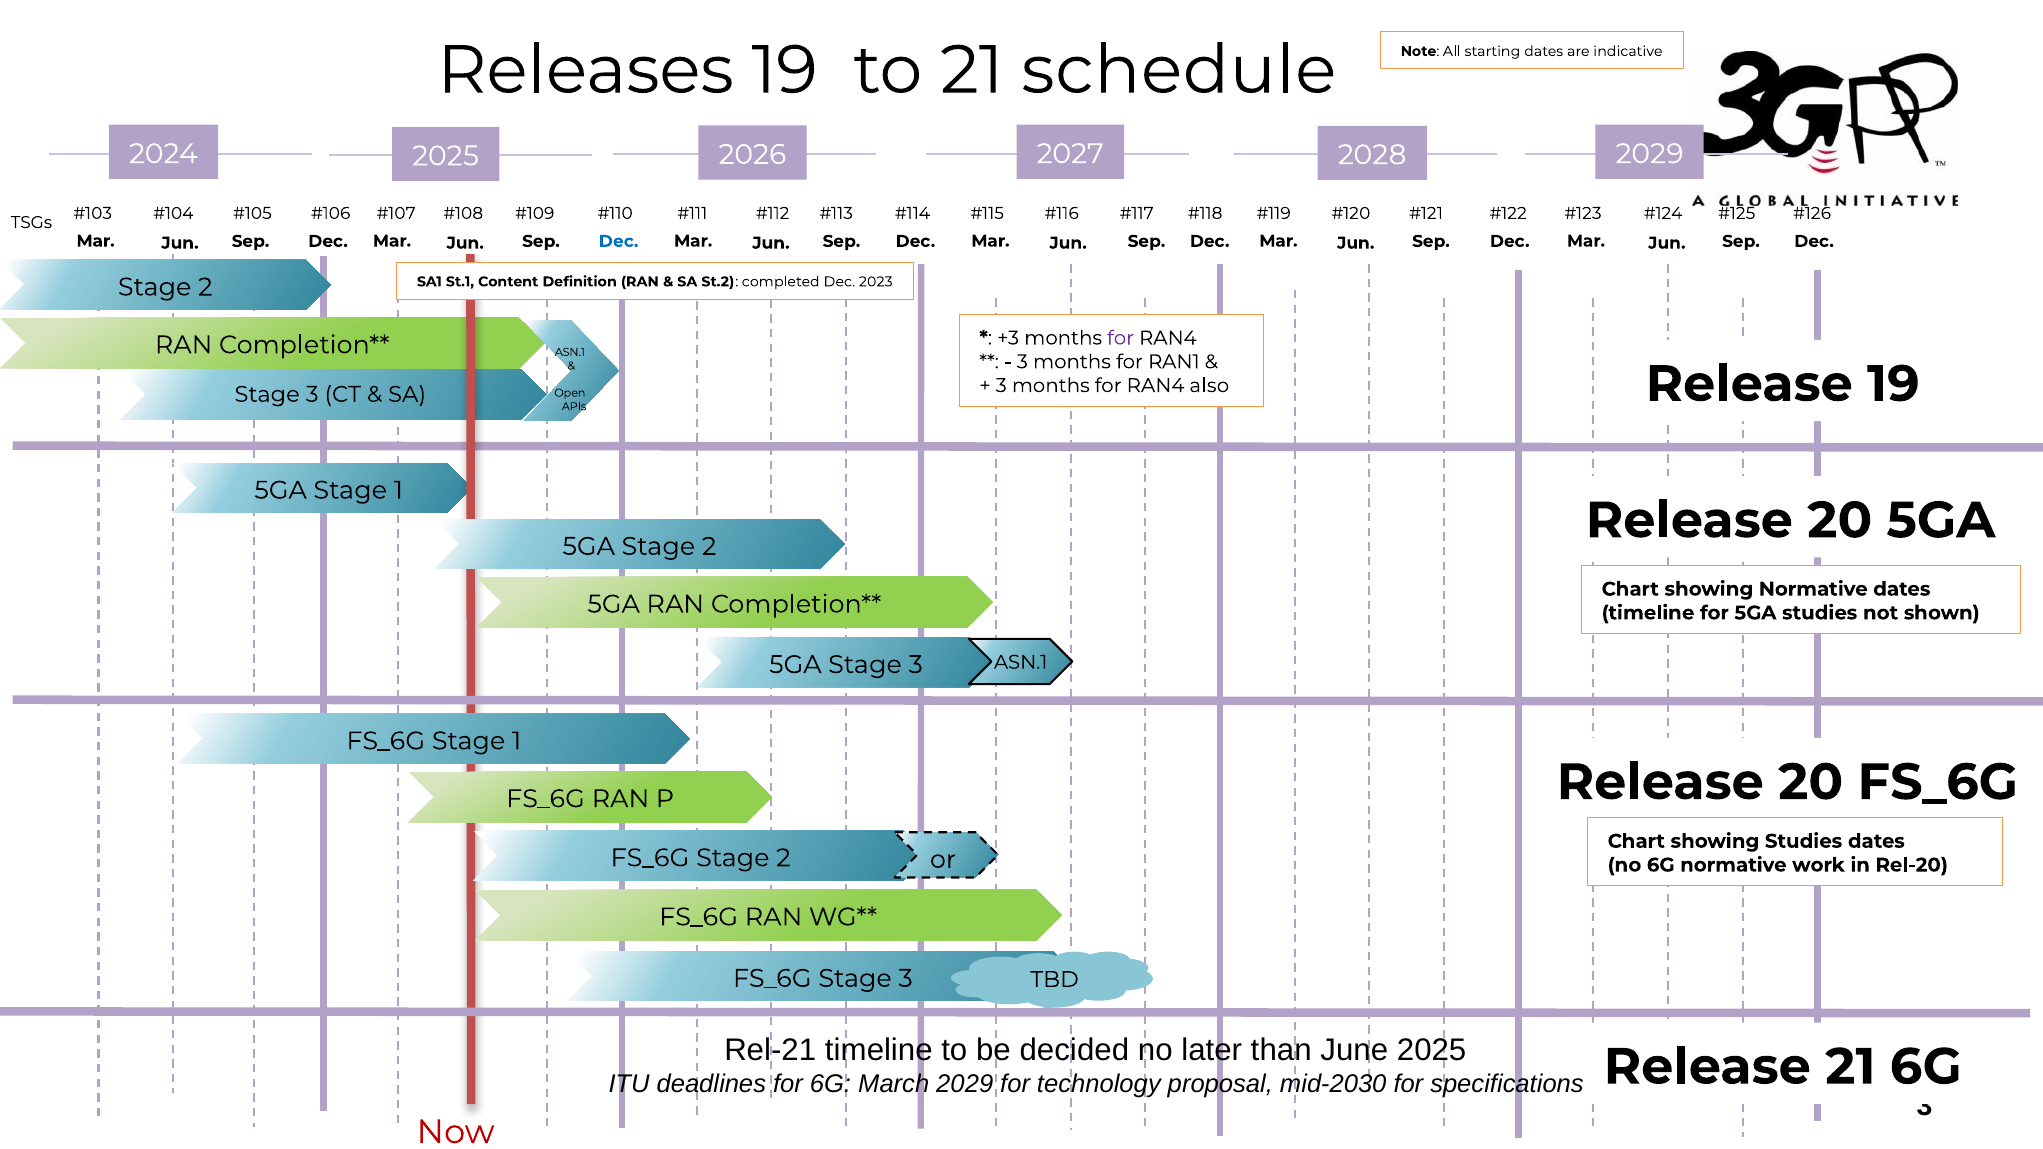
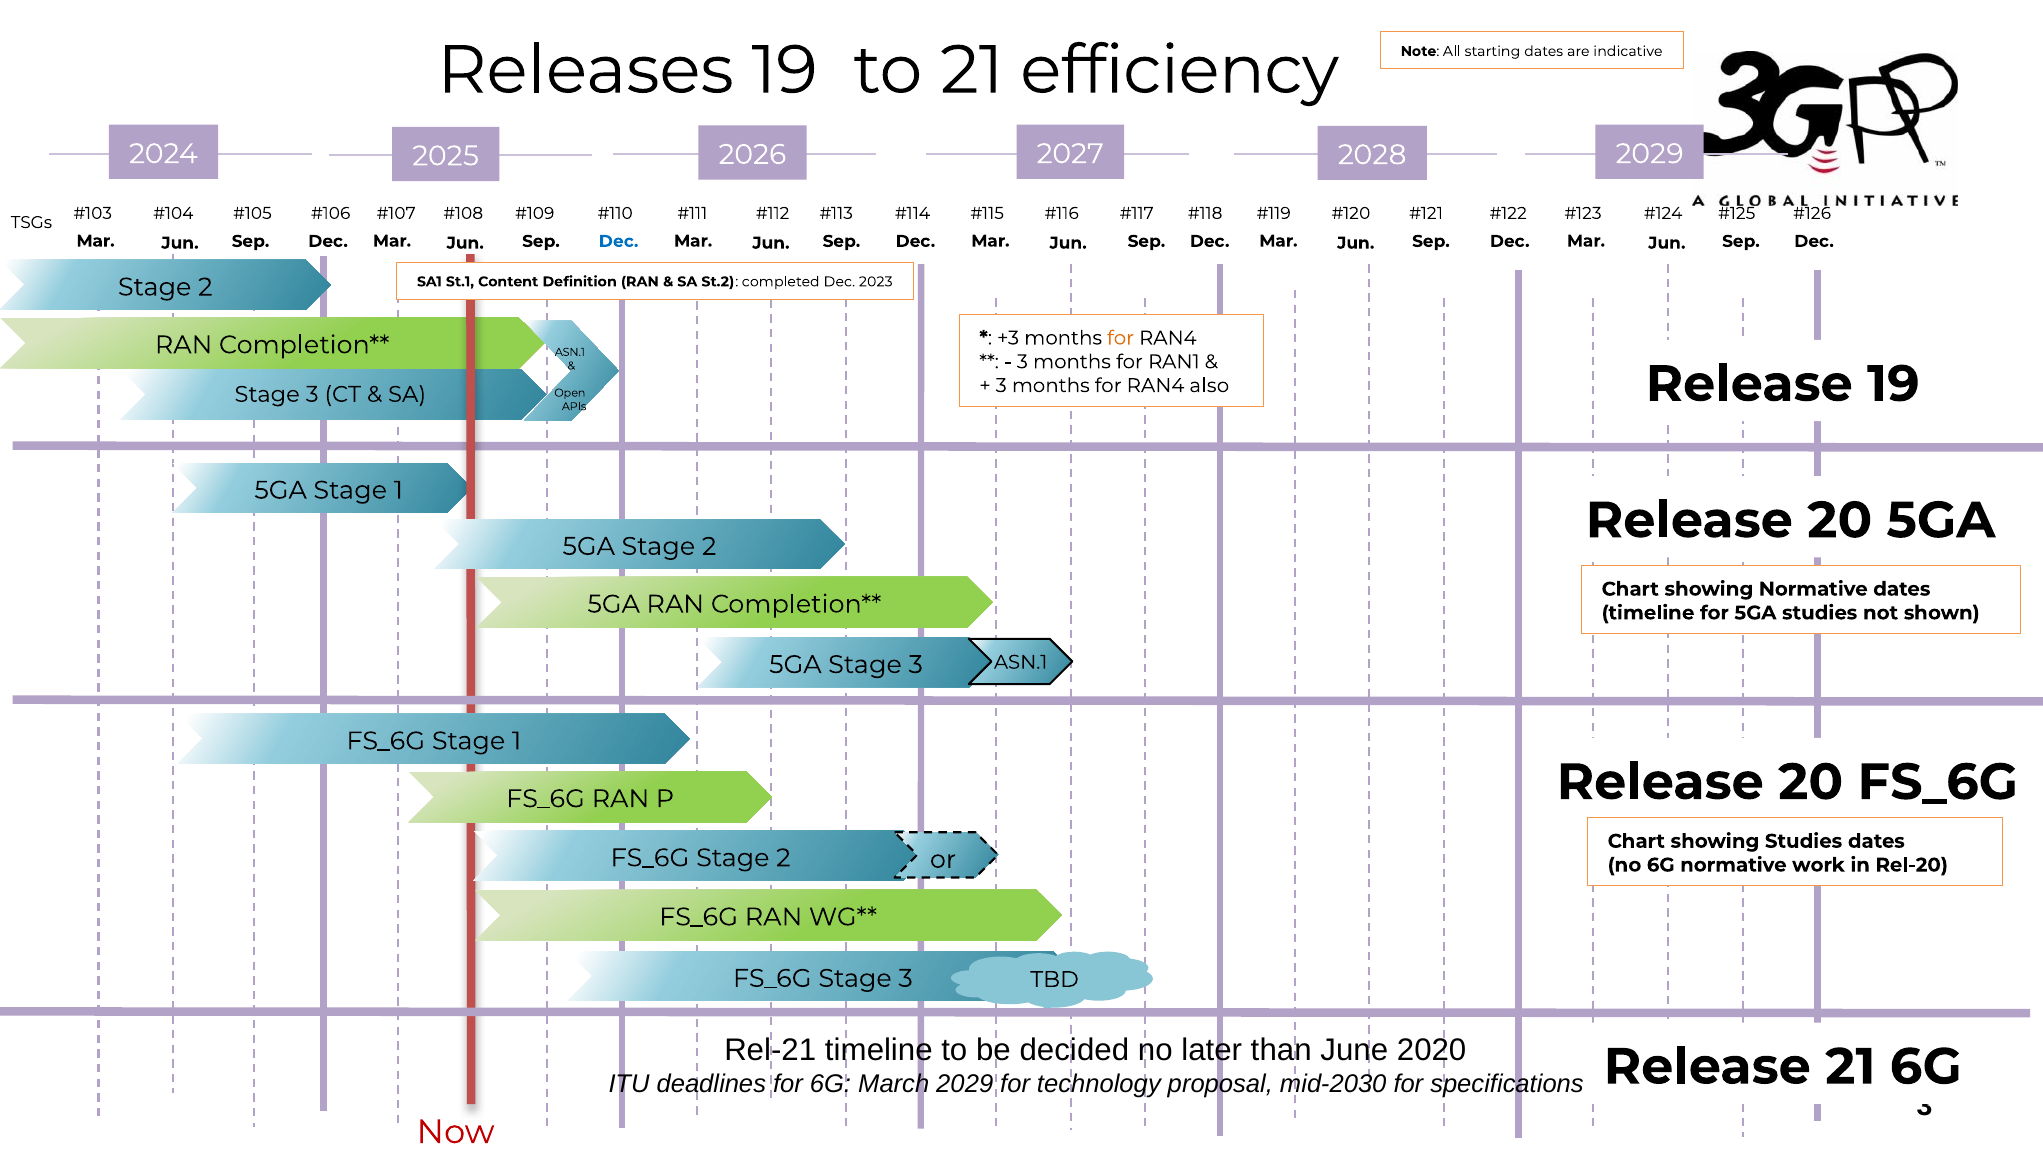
schedule: schedule -> efficiency
for at (1121, 338) colour: purple -> orange
June 2025: 2025 -> 2020
